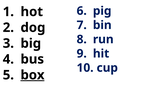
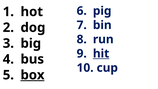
hit underline: none -> present
